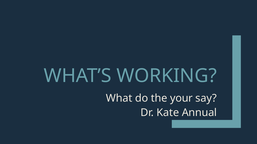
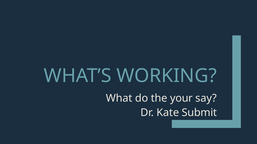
Annual: Annual -> Submit
